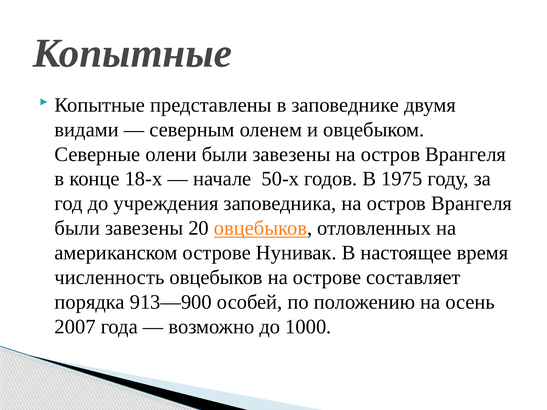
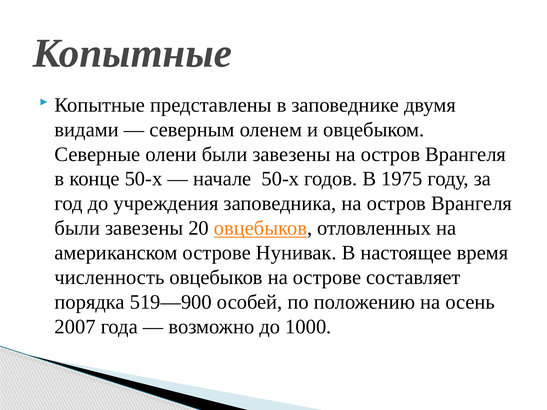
конце 18-х: 18-х -> 50-х
913—900: 913—900 -> 519—900
